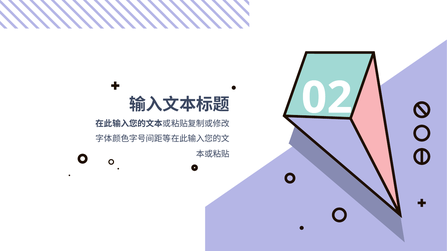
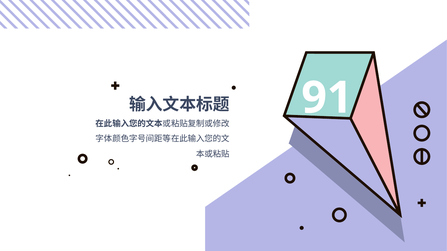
02: 02 -> 91
